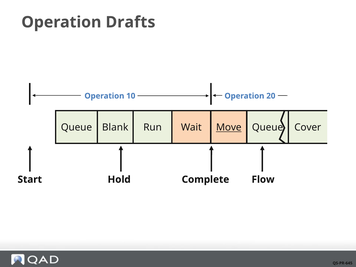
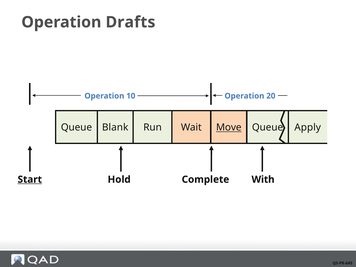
Cover: Cover -> Apply
Start underline: none -> present
Flow: Flow -> With
